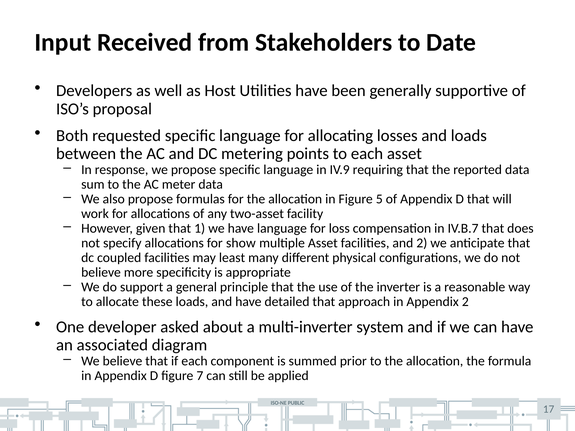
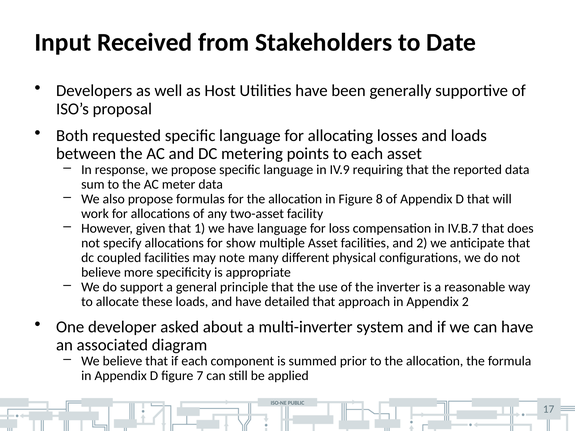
5: 5 -> 8
least: least -> note
